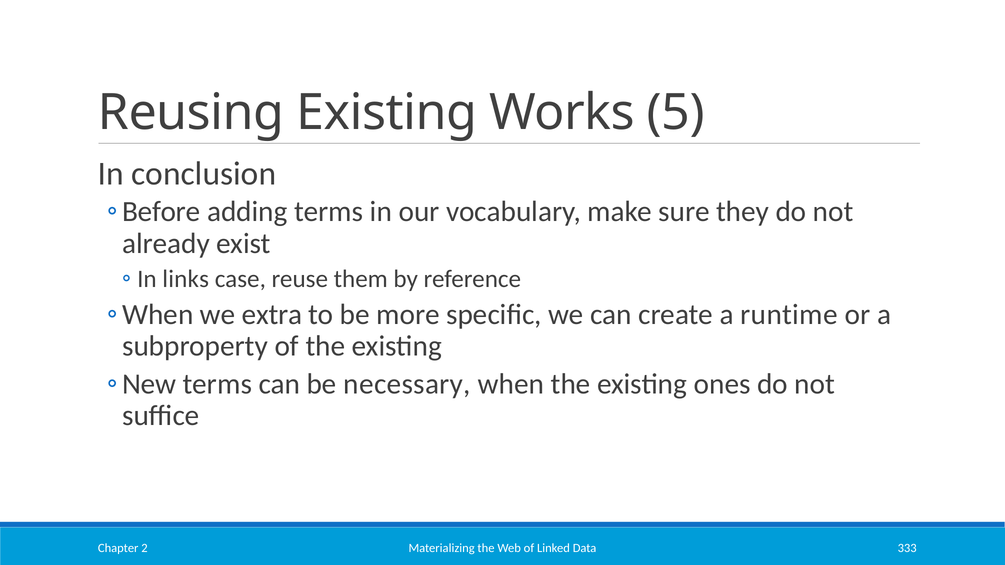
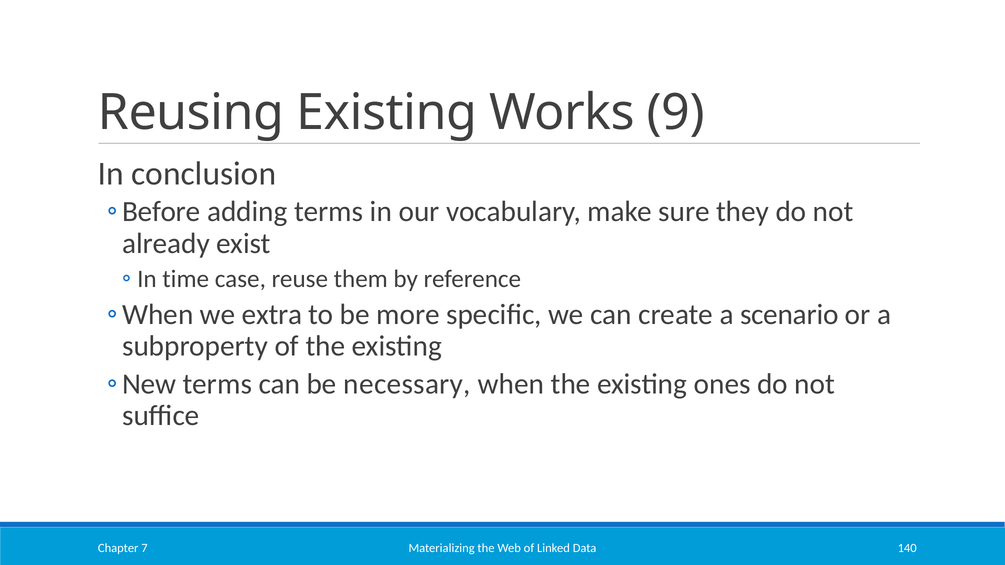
5: 5 -> 9
links: links -> time
runtime: runtime -> scenario
333: 333 -> 140
2: 2 -> 7
